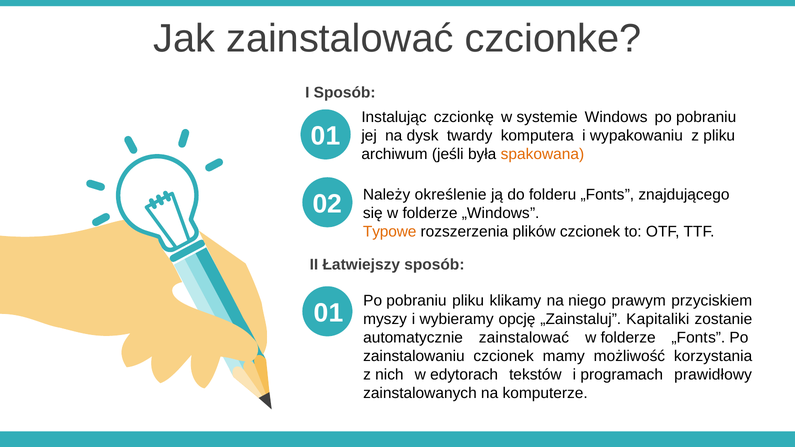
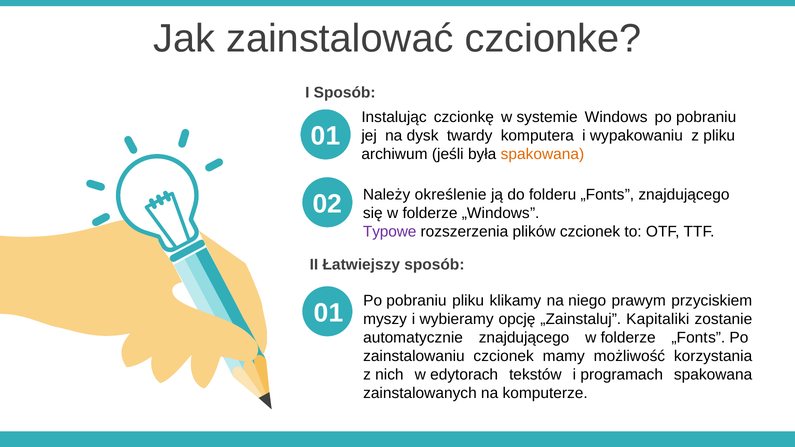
Typowe colour: orange -> purple
automatycznie zainstalować: zainstalować -> znajdującego
programach prawidłowy: prawidłowy -> spakowana
